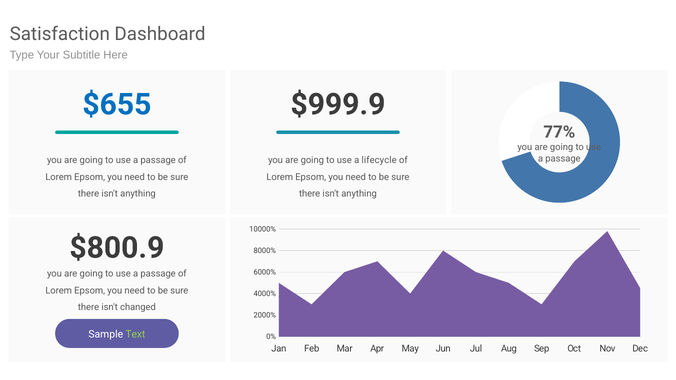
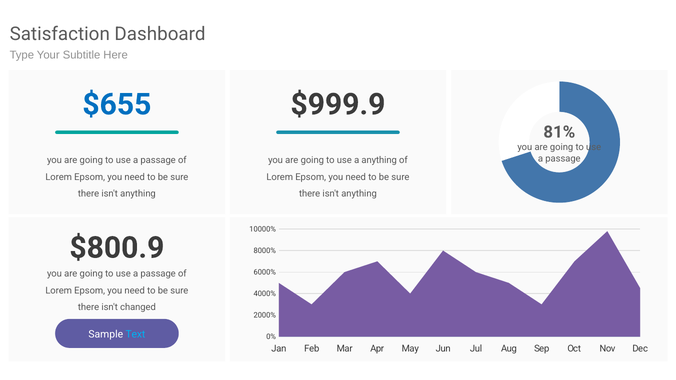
77%: 77% -> 81%
a lifecycle: lifecycle -> anything
Text colour: light green -> light blue
